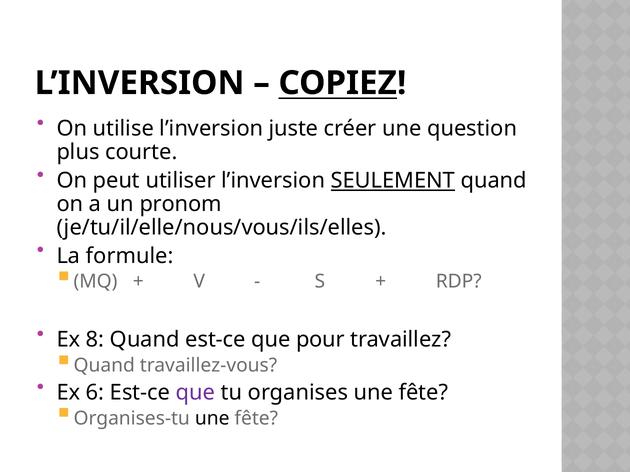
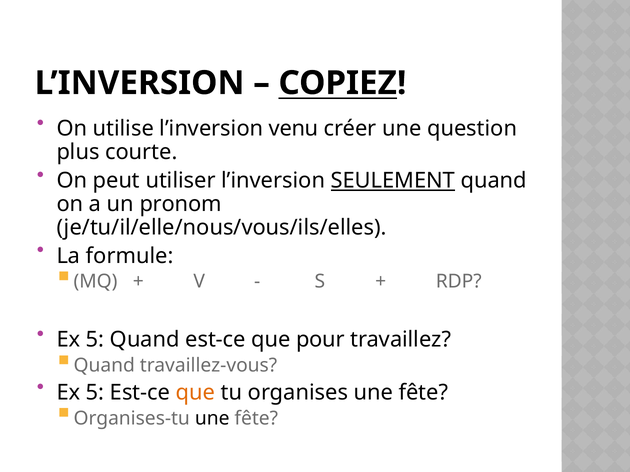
juste: juste -> venu
8 at (95, 340): 8 -> 5
6 at (95, 393): 6 -> 5
que at (196, 393) colour: purple -> orange
